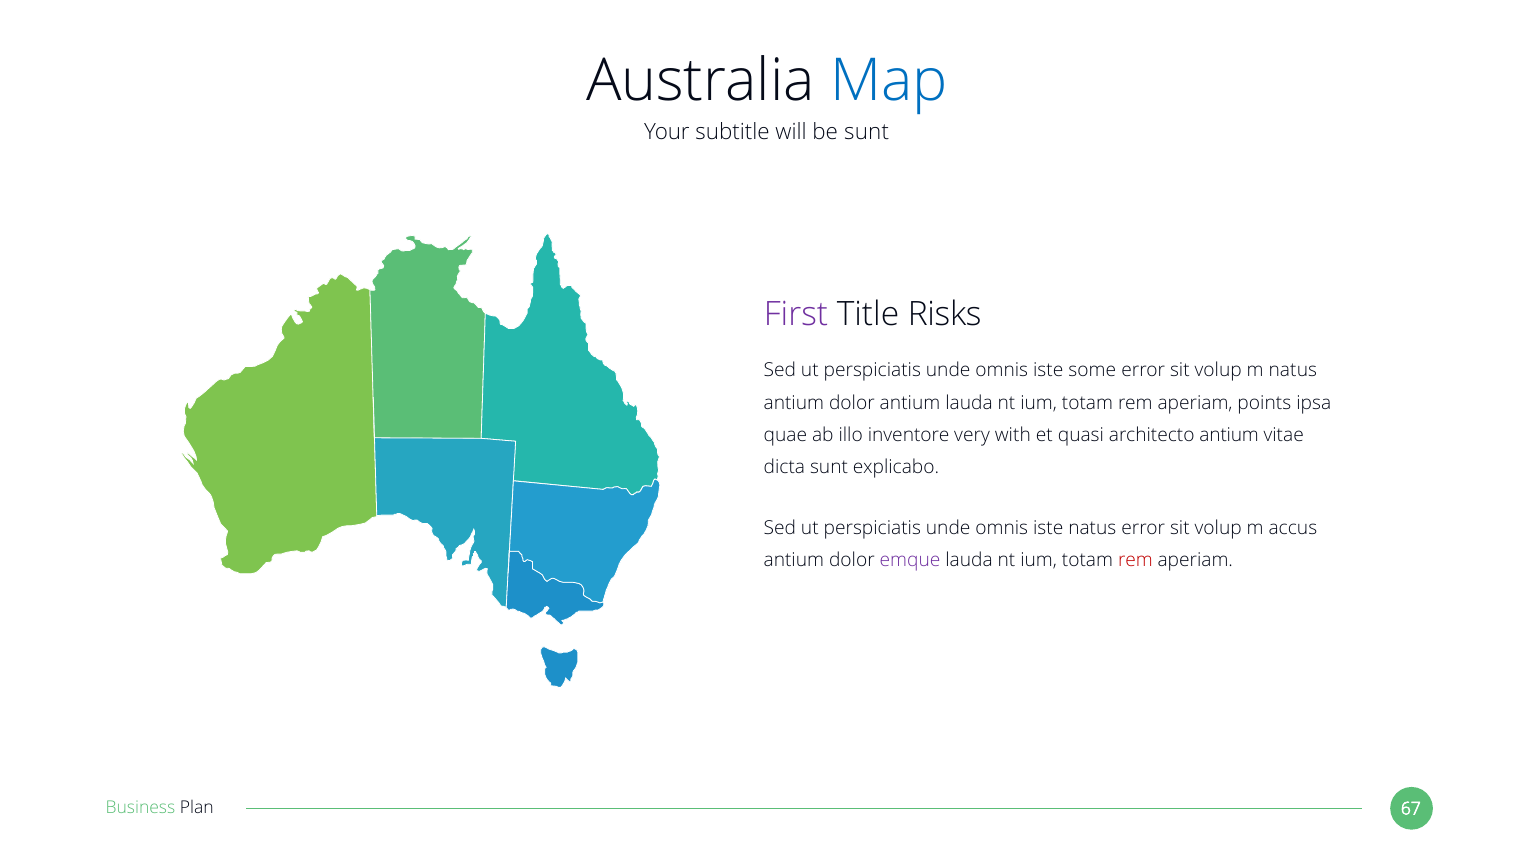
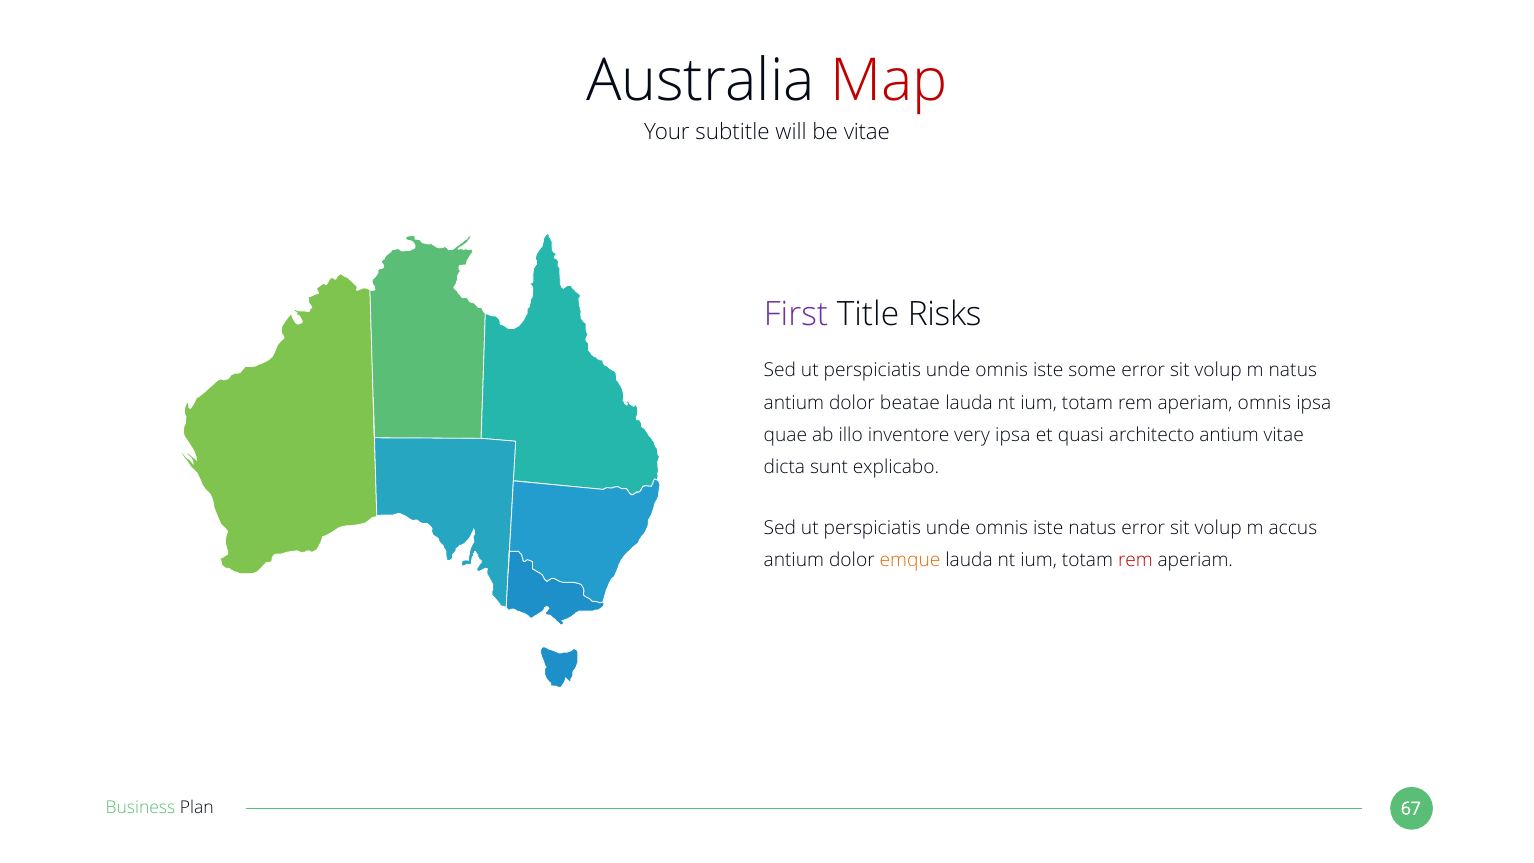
Map colour: blue -> red
be sunt: sunt -> vitae
dolor antium: antium -> beatae
aperiam points: points -> omnis
very with: with -> ipsa
emque colour: purple -> orange
